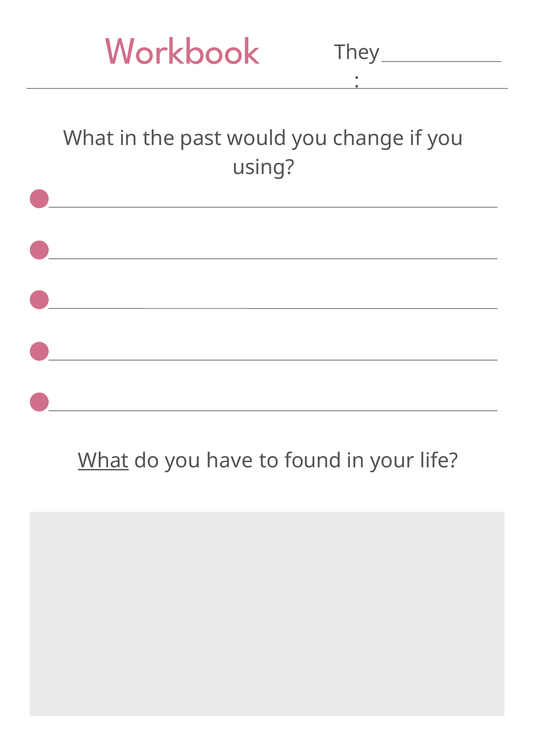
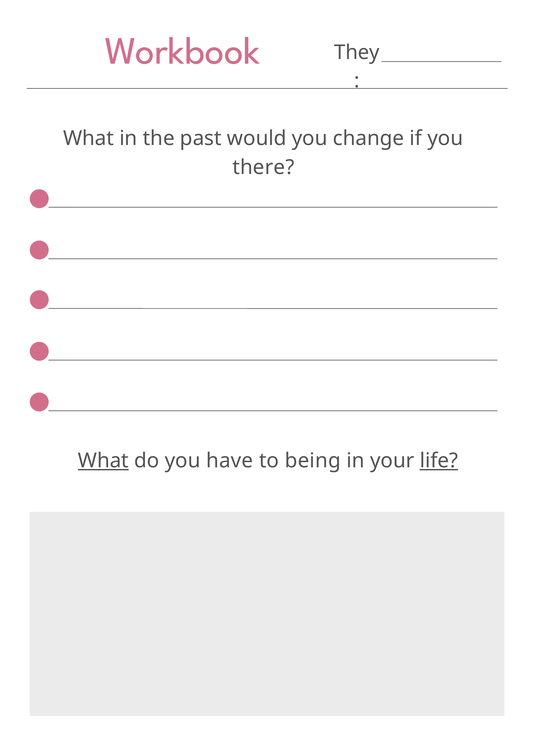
using: using -> there
found: found -> being
life underline: none -> present
